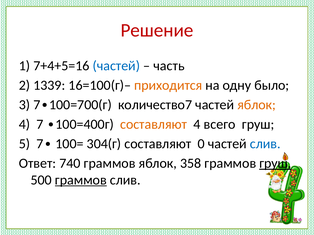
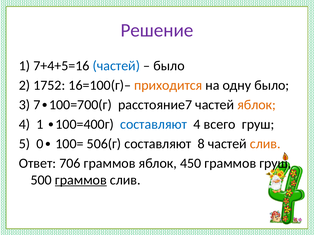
Решение colour: red -> purple
часть at (169, 66): часть -> было
1339: 1339 -> 1752
количество7: количество7 -> расстояние7
4 7: 7 -> 1
составляют at (154, 125) colour: orange -> blue
5 7: 7 -> 0
304(г: 304(г -> 506(г
0: 0 -> 8
слив at (265, 144) colour: blue -> orange
740: 740 -> 706
358: 358 -> 450
груш at (275, 164) underline: present -> none
